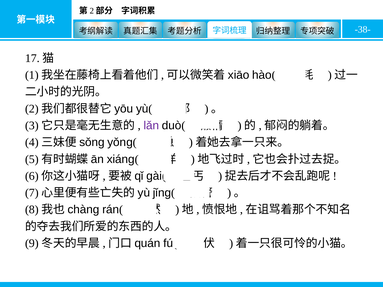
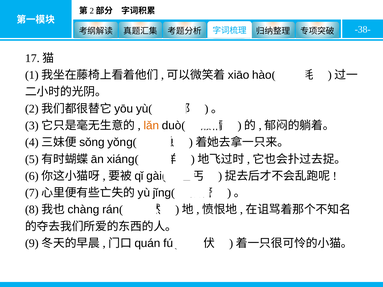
lǎn colour: purple -> orange
